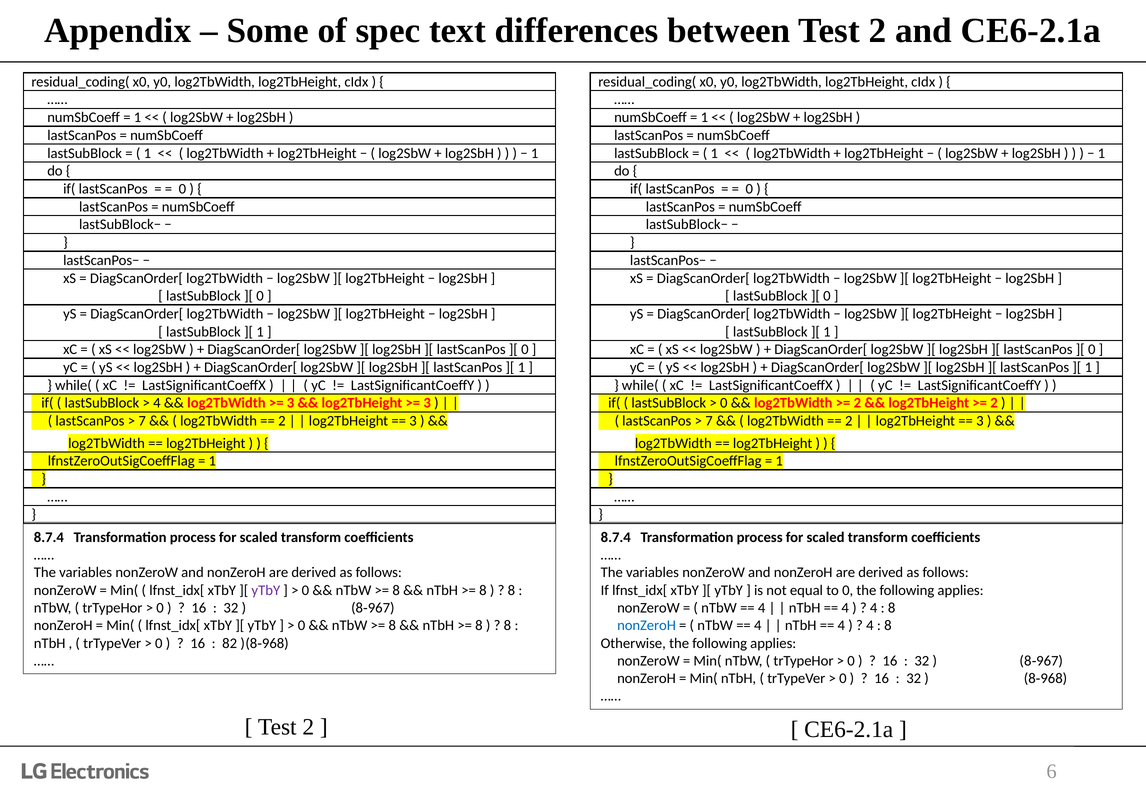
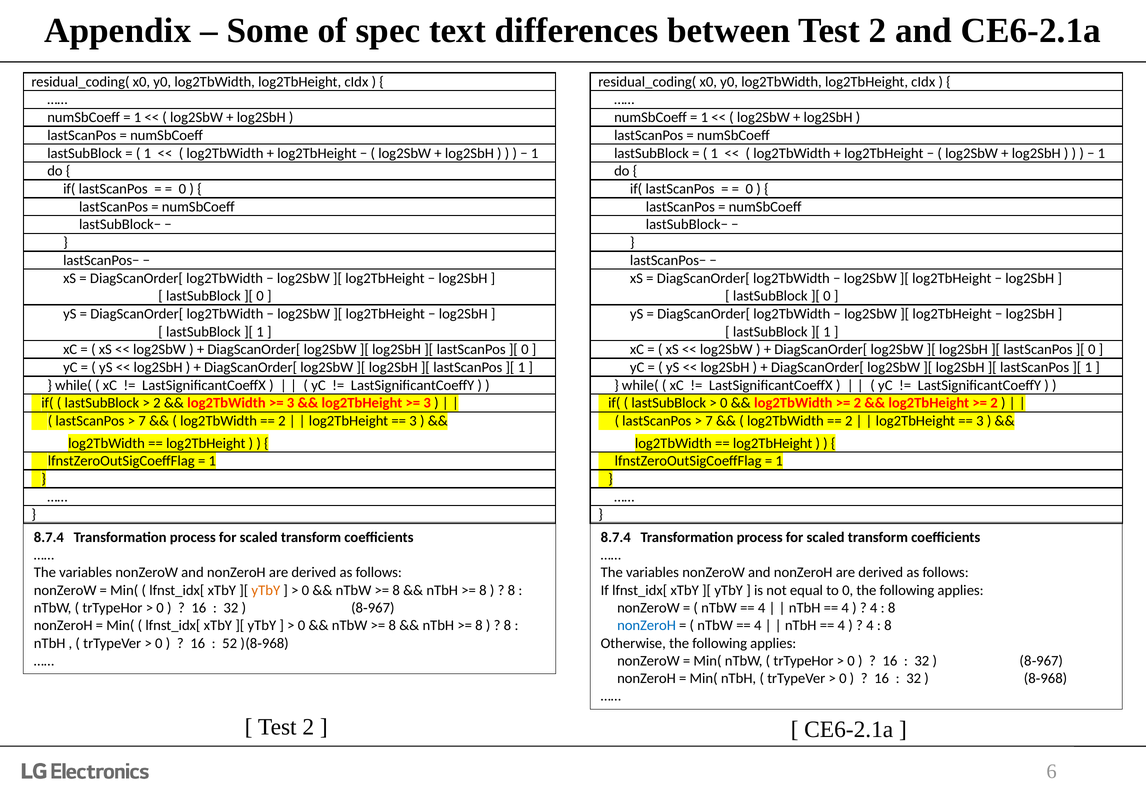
4 at (157, 403): 4 -> 2
yTbY at (266, 590) colour: purple -> orange
82: 82 -> 52
